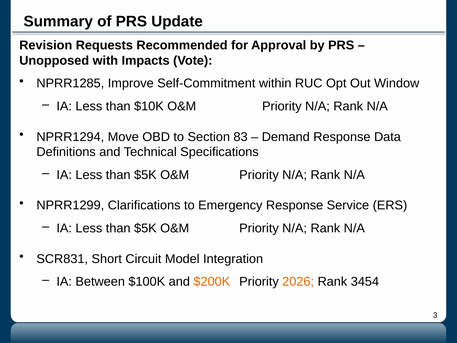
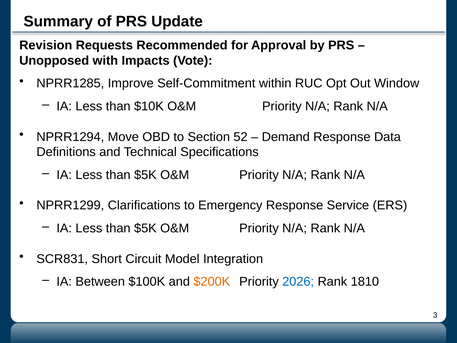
83: 83 -> 52
2026 colour: orange -> blue
3454: 3454 -> 1810
